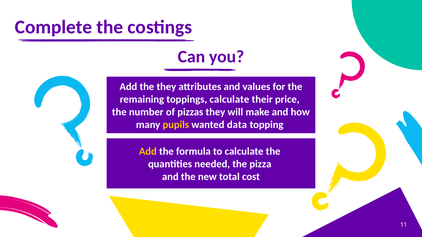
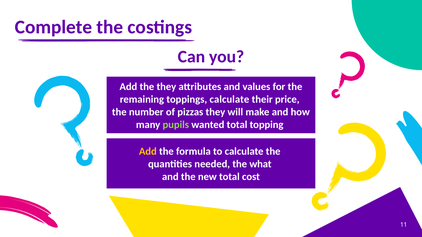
pupils colour: yellow -> light green
wanted data: data -> total
pizza: pizza -> what
